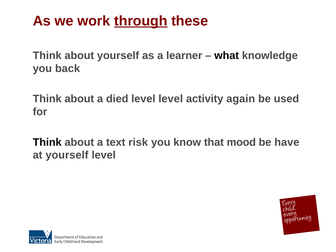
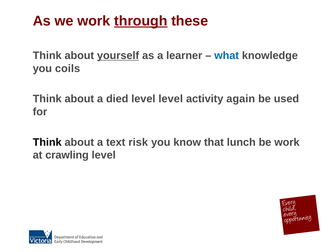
yourself at (118, 56) underline: none -> present
what colour: black -> blue
back: back -> coils
mood: mood -> lunch
be have: have -> work
at yourself: yourself -> crawling
